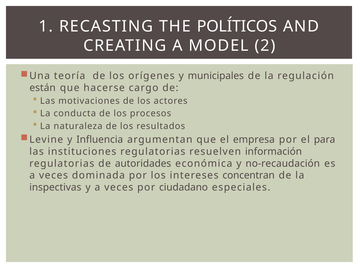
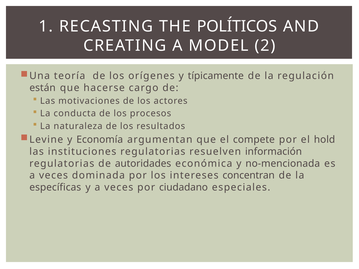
municipales: municipales -> típicamente
Influencia: Influencia -> Economía
empresa: empresa -> compete
para: para -> hold
no-recaudación: no-recaudación -> no-mencionada
inspectivas: inspectivas -> específicas
